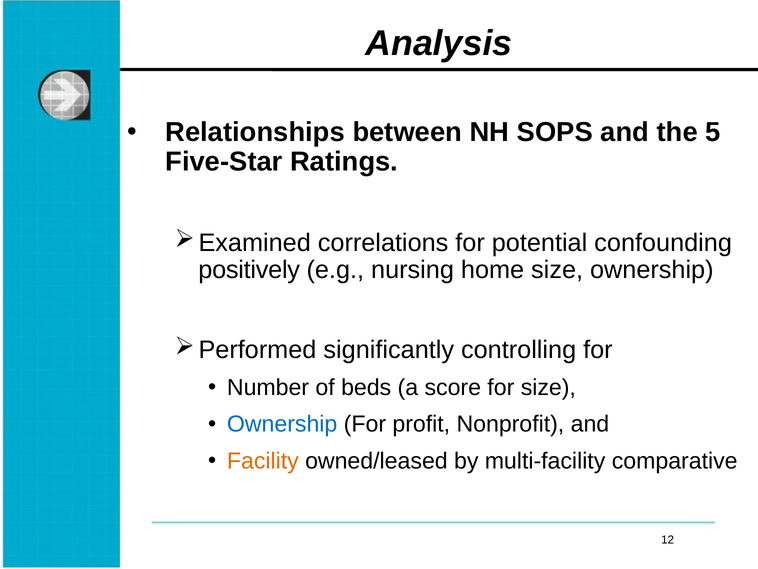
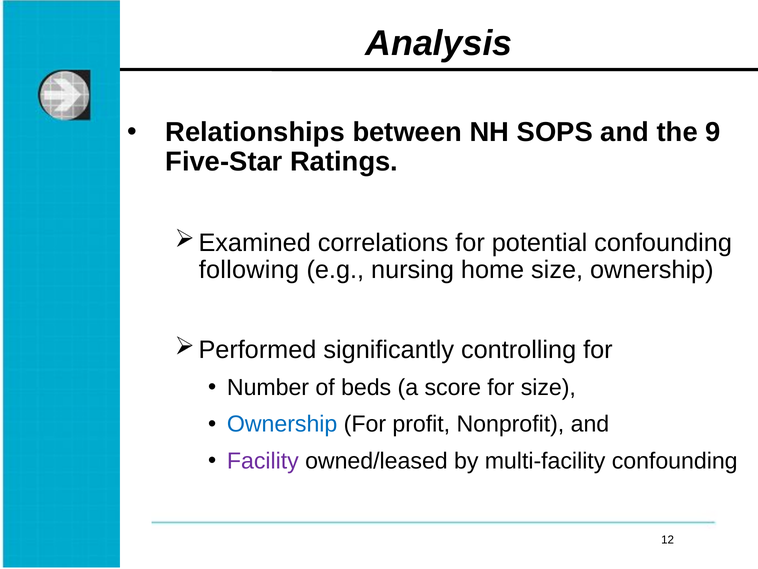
5: 5 -> 9
positively: positively -> following
Facility colour: orange -> purple
multi-facility comparative: comparative -> confounding
